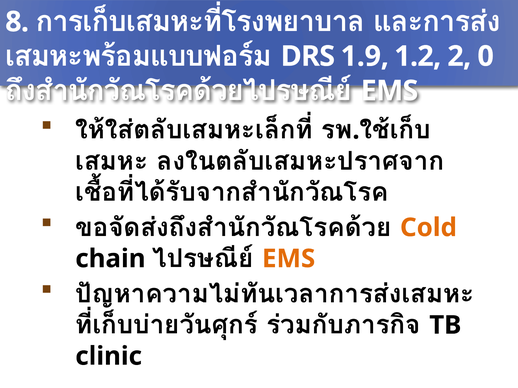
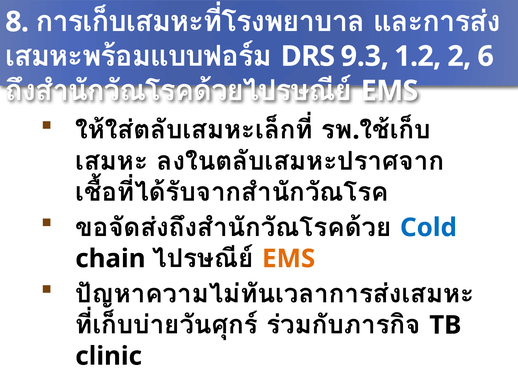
1.9: 1.9 -> 9.3
0: 0 -> 6
Cold colour: orange -> blue
